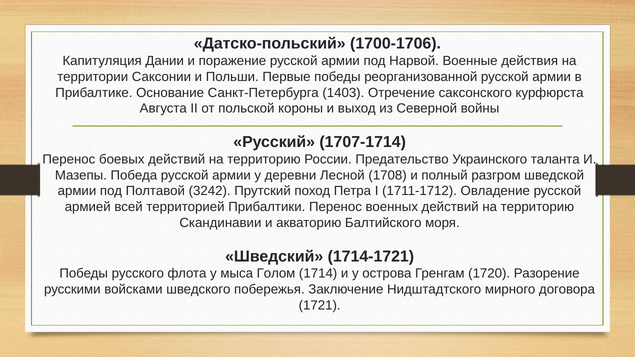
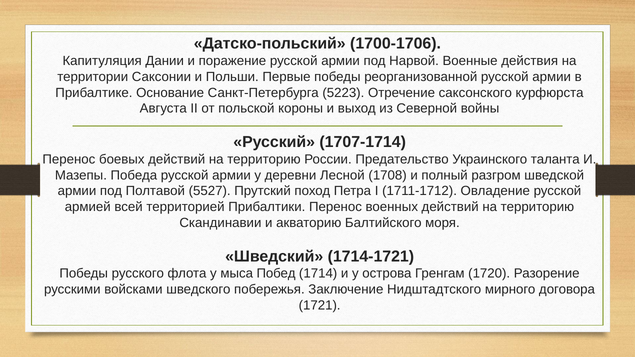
1403: 1403 -> 5223
3242: 3242 -> 5527
Голом: Голом -> Побед
